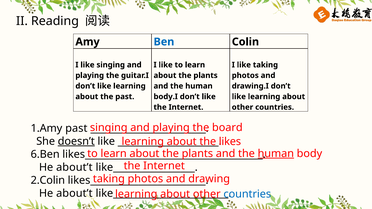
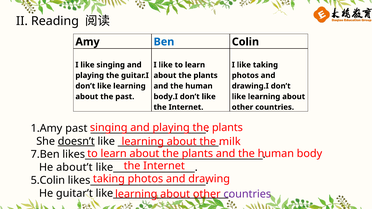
board at (227, 128): board -> plants
likes: likes -> milk
human at (276, 154) underline: present -> none
6.Ben: 6.Ben -> 7.Ben
2.Colin: 2.Colin -> 5.Colin
about’t at (74, 193): about’t -> guitar’t
countries at (247, 194) colour: blue -> purple
